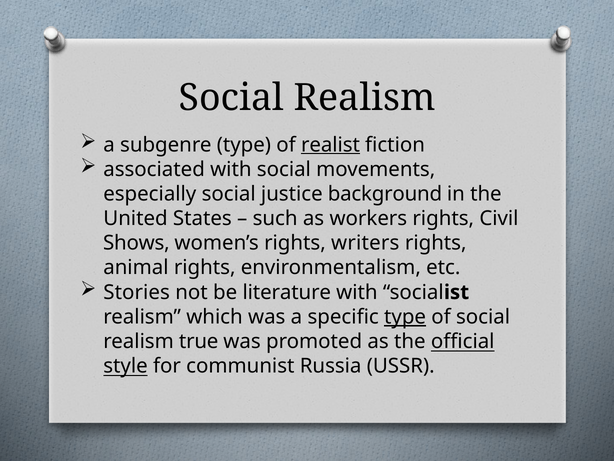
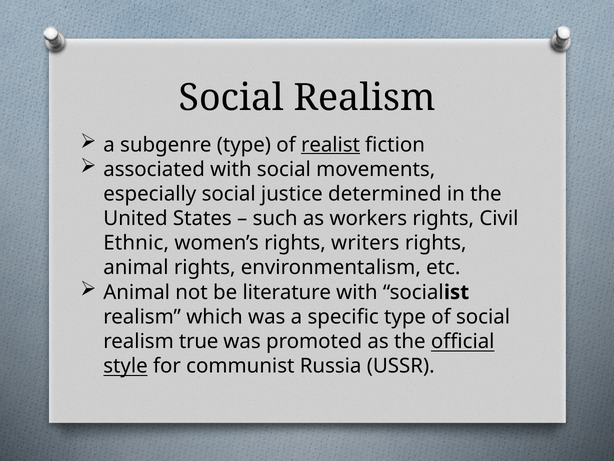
background: background -> determined
Shows: Shows -> Ethnic
Stories at (137, 292): Stories -> Animal
type at (405, 317) underline: present -> none
